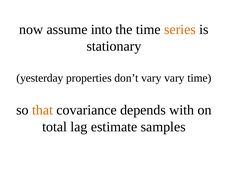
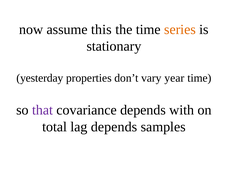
into: into -> this
vary vary: vary -> year
that colour: orange -> purple
lag estimate: estimate -> depends
